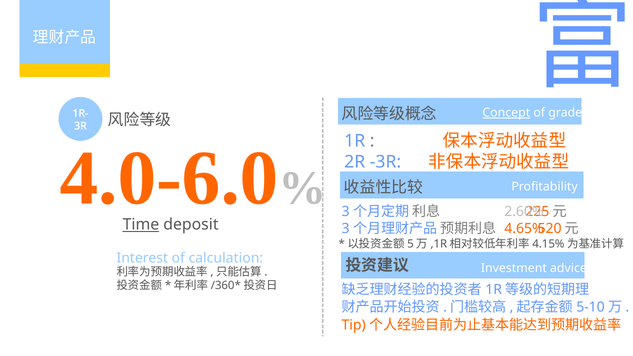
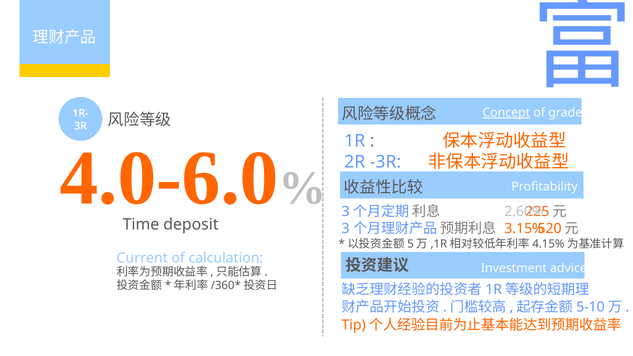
Time underline: present -> none
4.65%: 4.65% -> 3.15%
Interest: Interest -> Current
